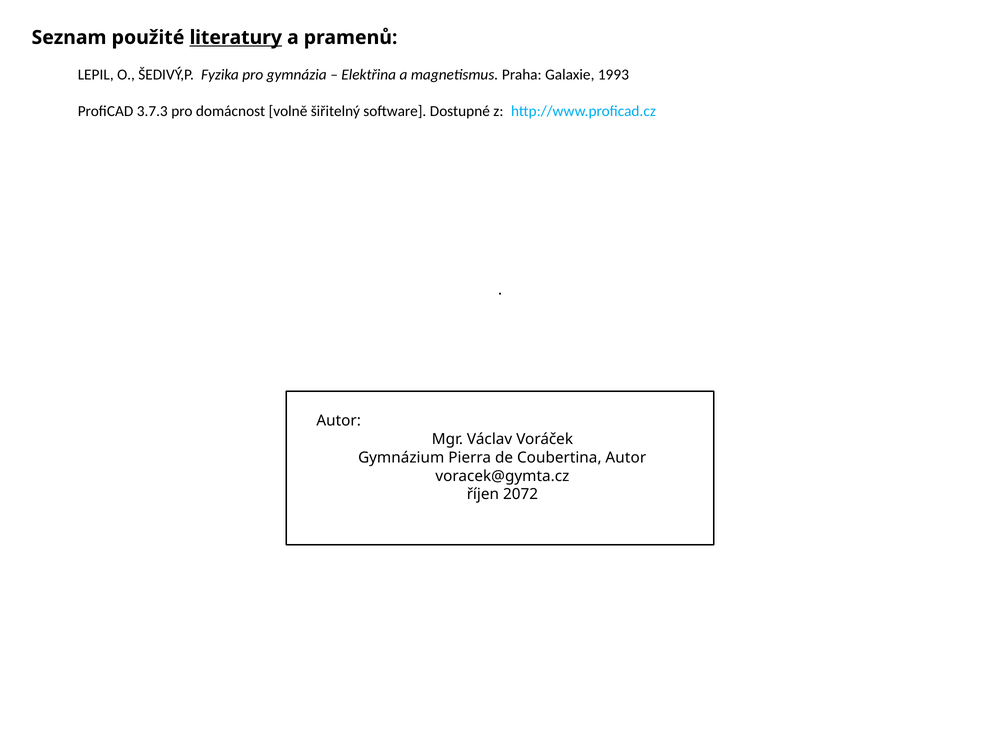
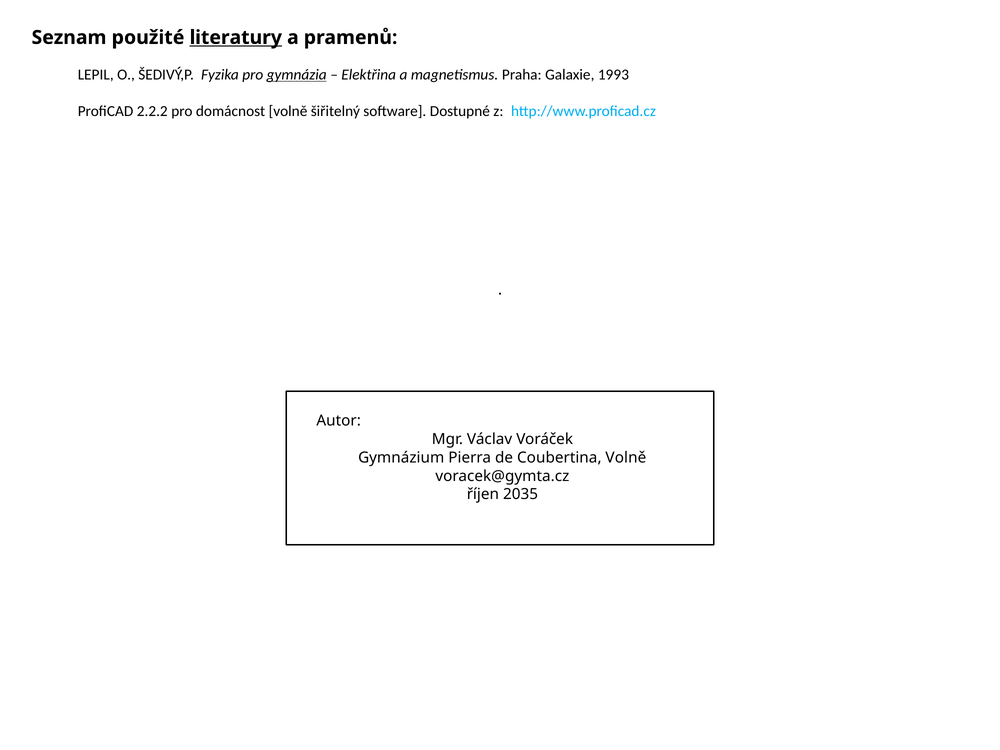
gymnázia underline: none -> present
3.7.3: 3.7.3 -> 2.2.2
Coubertina Autor: Autor -> Volně
2072: 2072 -> 2035
